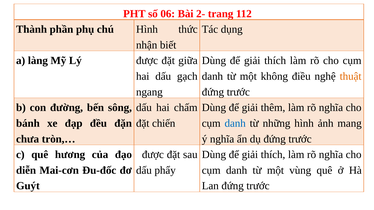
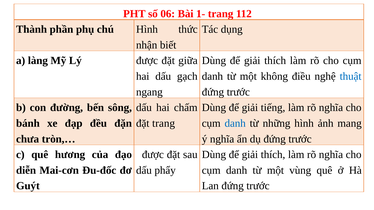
2-: 2- -> 1-
thuật colour: orange -> blue
thêm: thêm -> tiếng
đặt chiến: chiến -> trang
